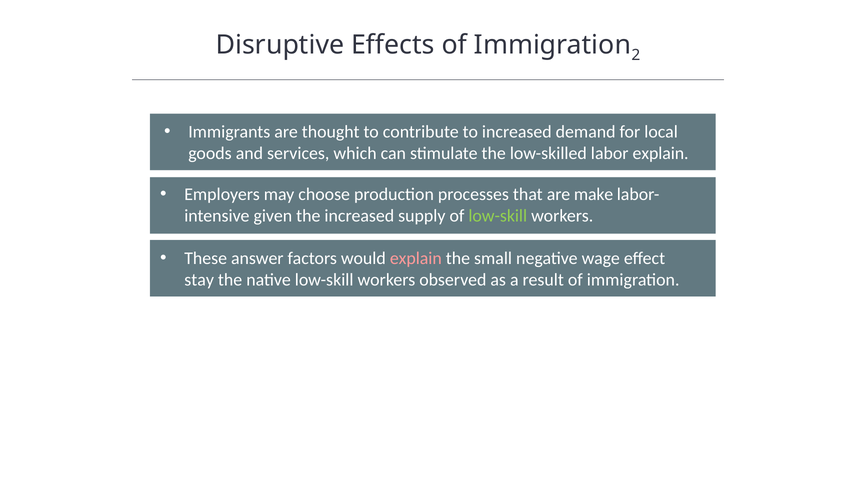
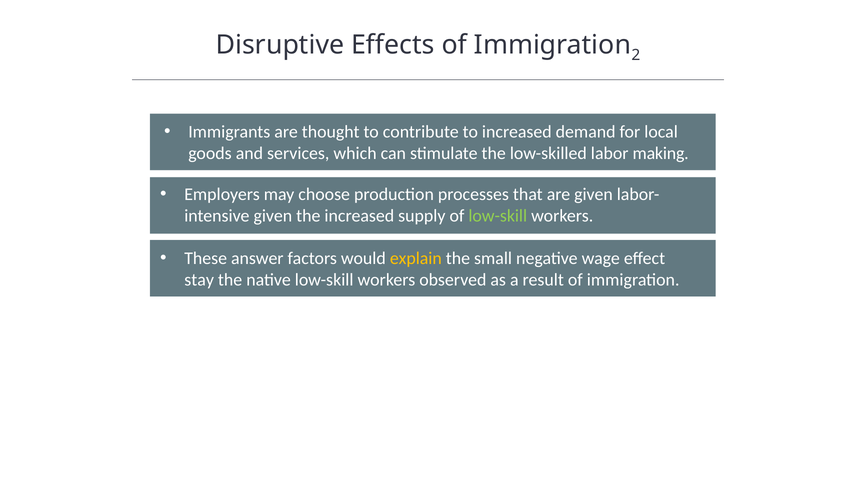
labor explain: explain -> making
are make: make -> given
explain at (416, 259) colour: pink -> yellow
